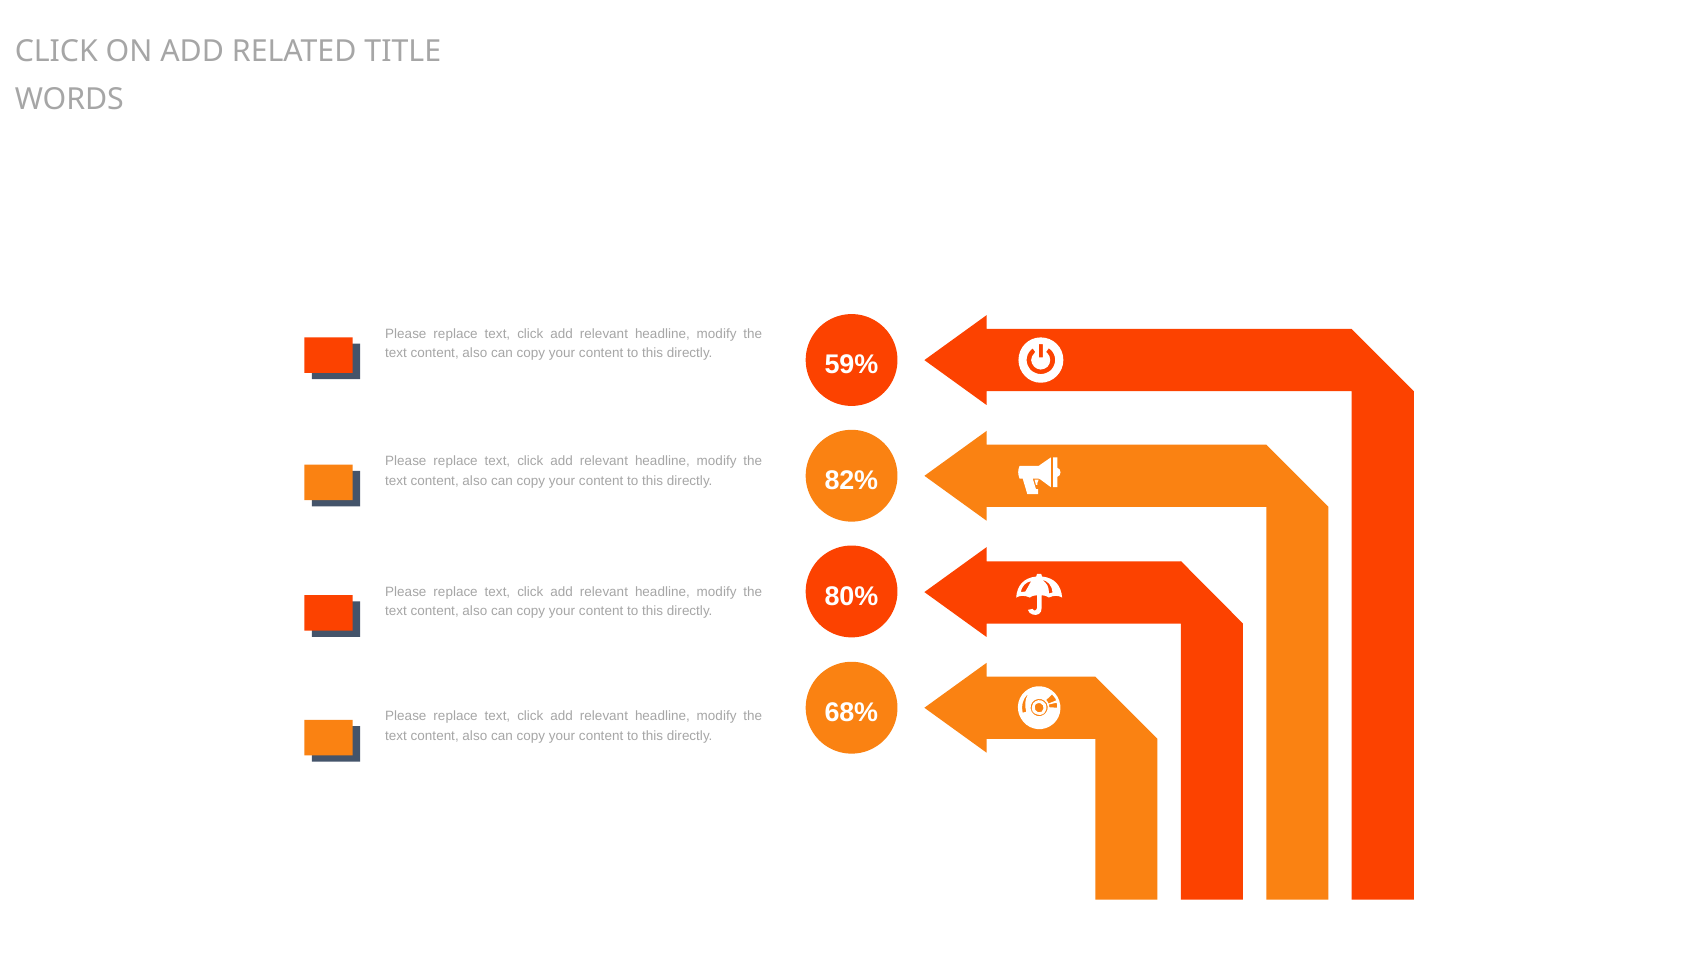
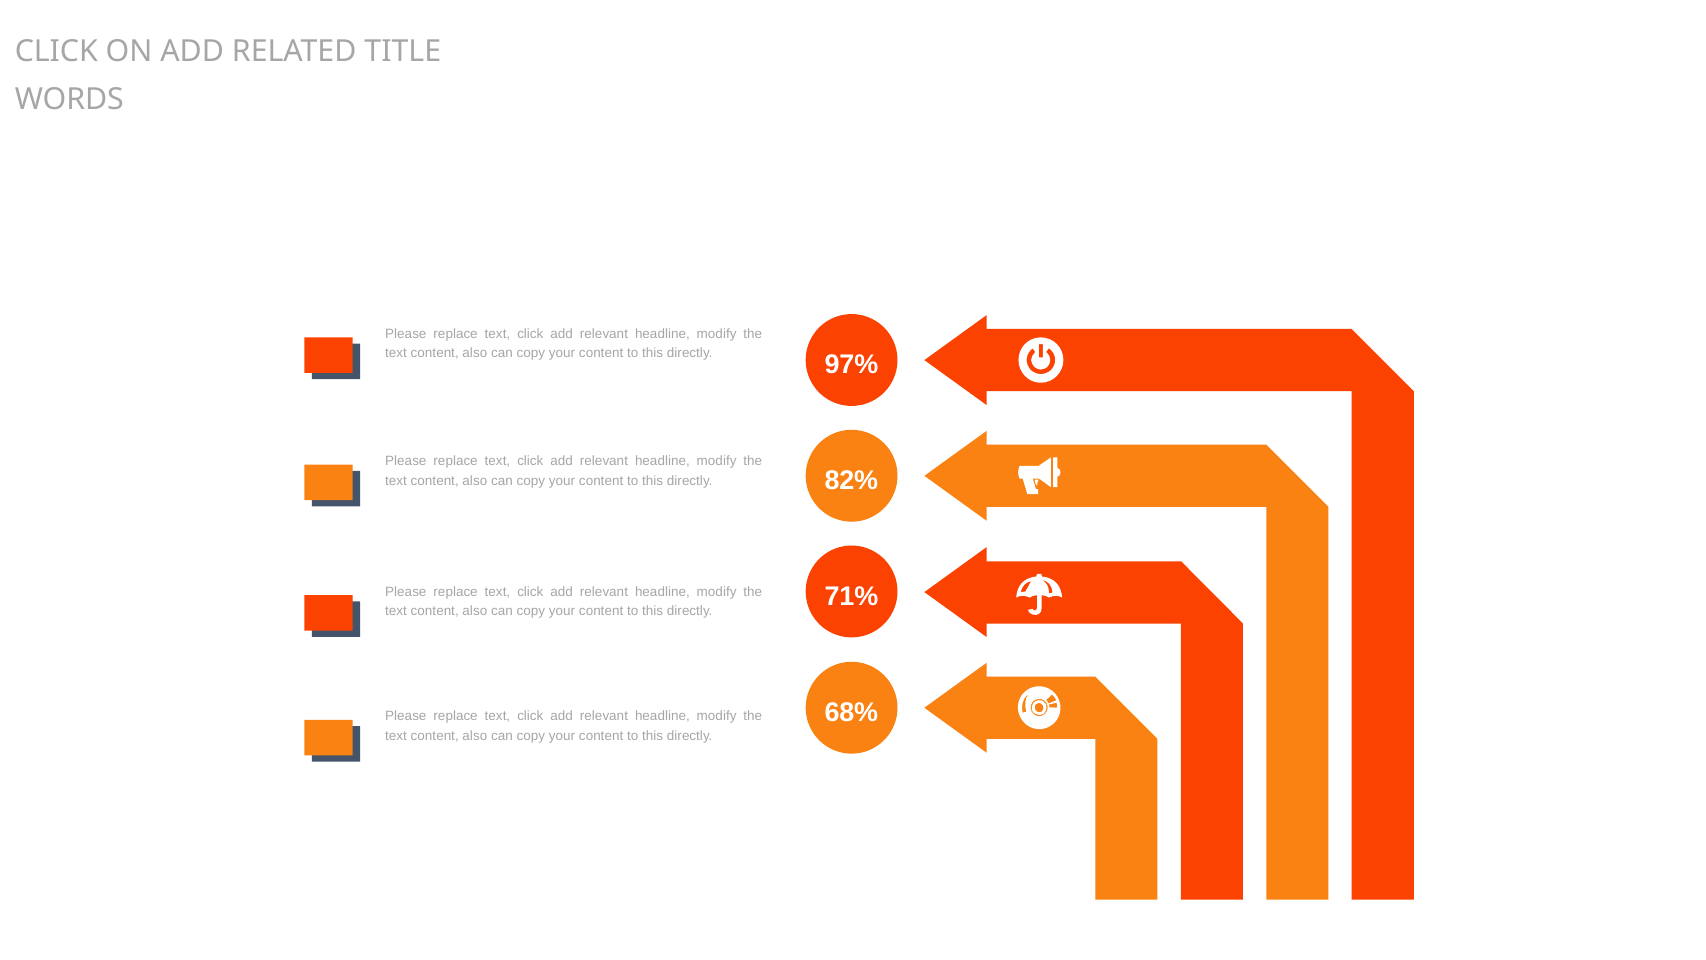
59%: 59% -> 97%
80%: 80% -> 71%
